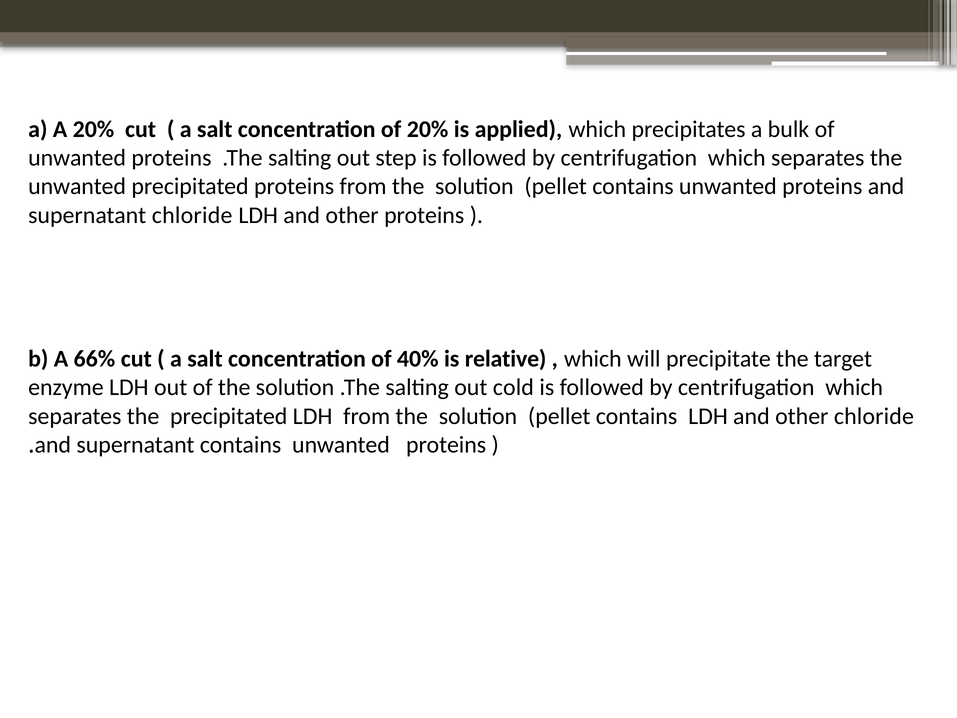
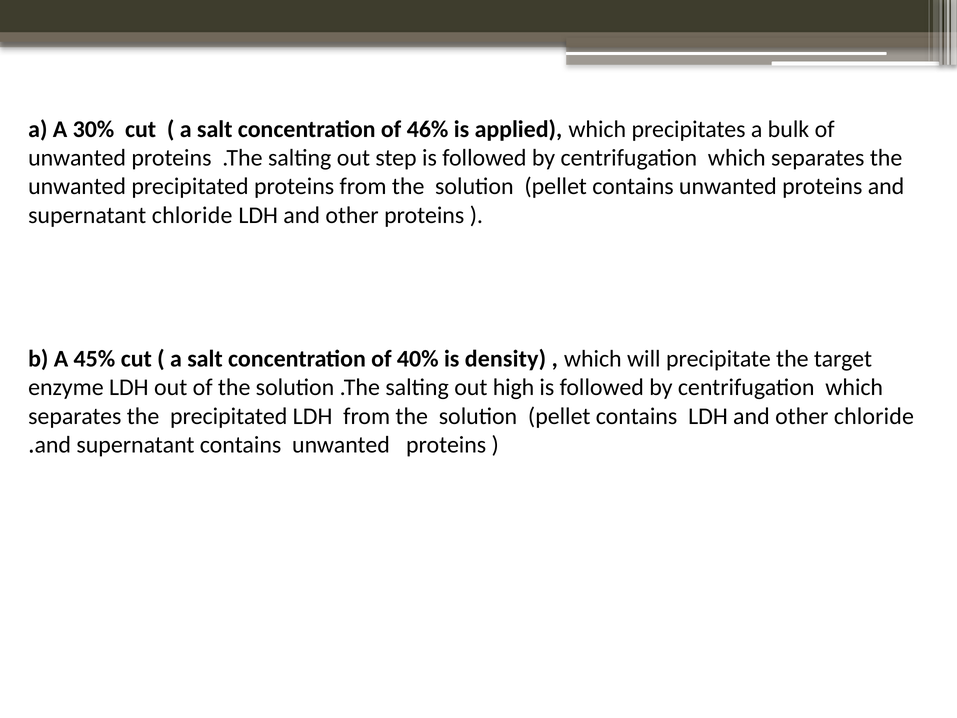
A 20%: 20% -> 30%
of 20%: 20% -> 46%
66%: 66% -> 45%
relative: relative -> density
cold: cold -> high
